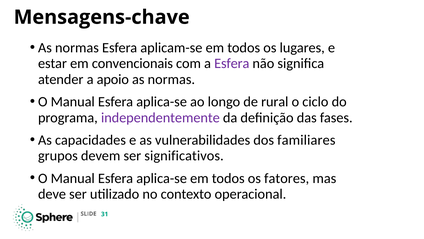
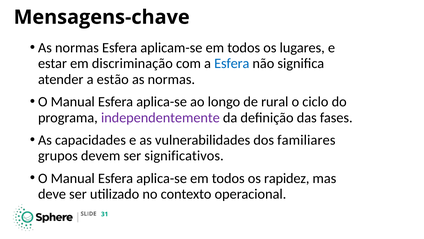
convencionais: convencionais -> discriminação
Esfera at (232, 63) colour: purple -> blue
apoio: apoio -> estão
fatores: fatores -> rapidez
